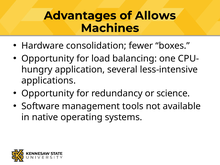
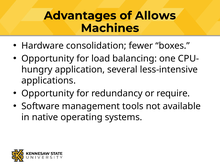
science: science -> require
